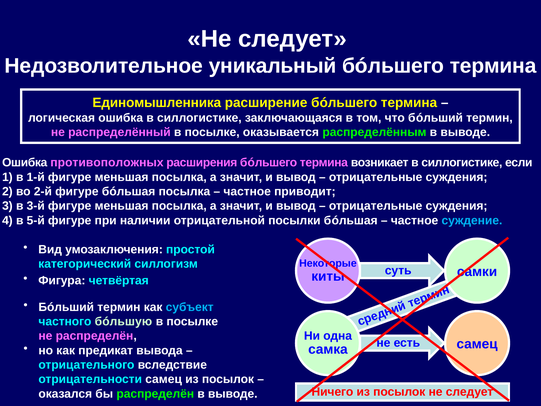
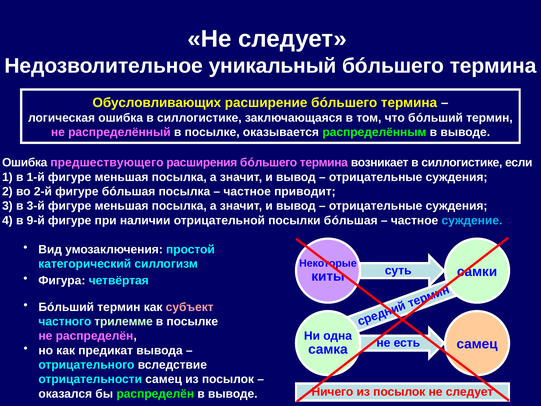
Единомышленника: Единомышленника -> Обусловливающих
противоположных: противоположных -> предшествующего
5-й: 5-й -> 9-й
субъект colour: light blue -> pink
бóльшую: бóльшую -> трилемме
